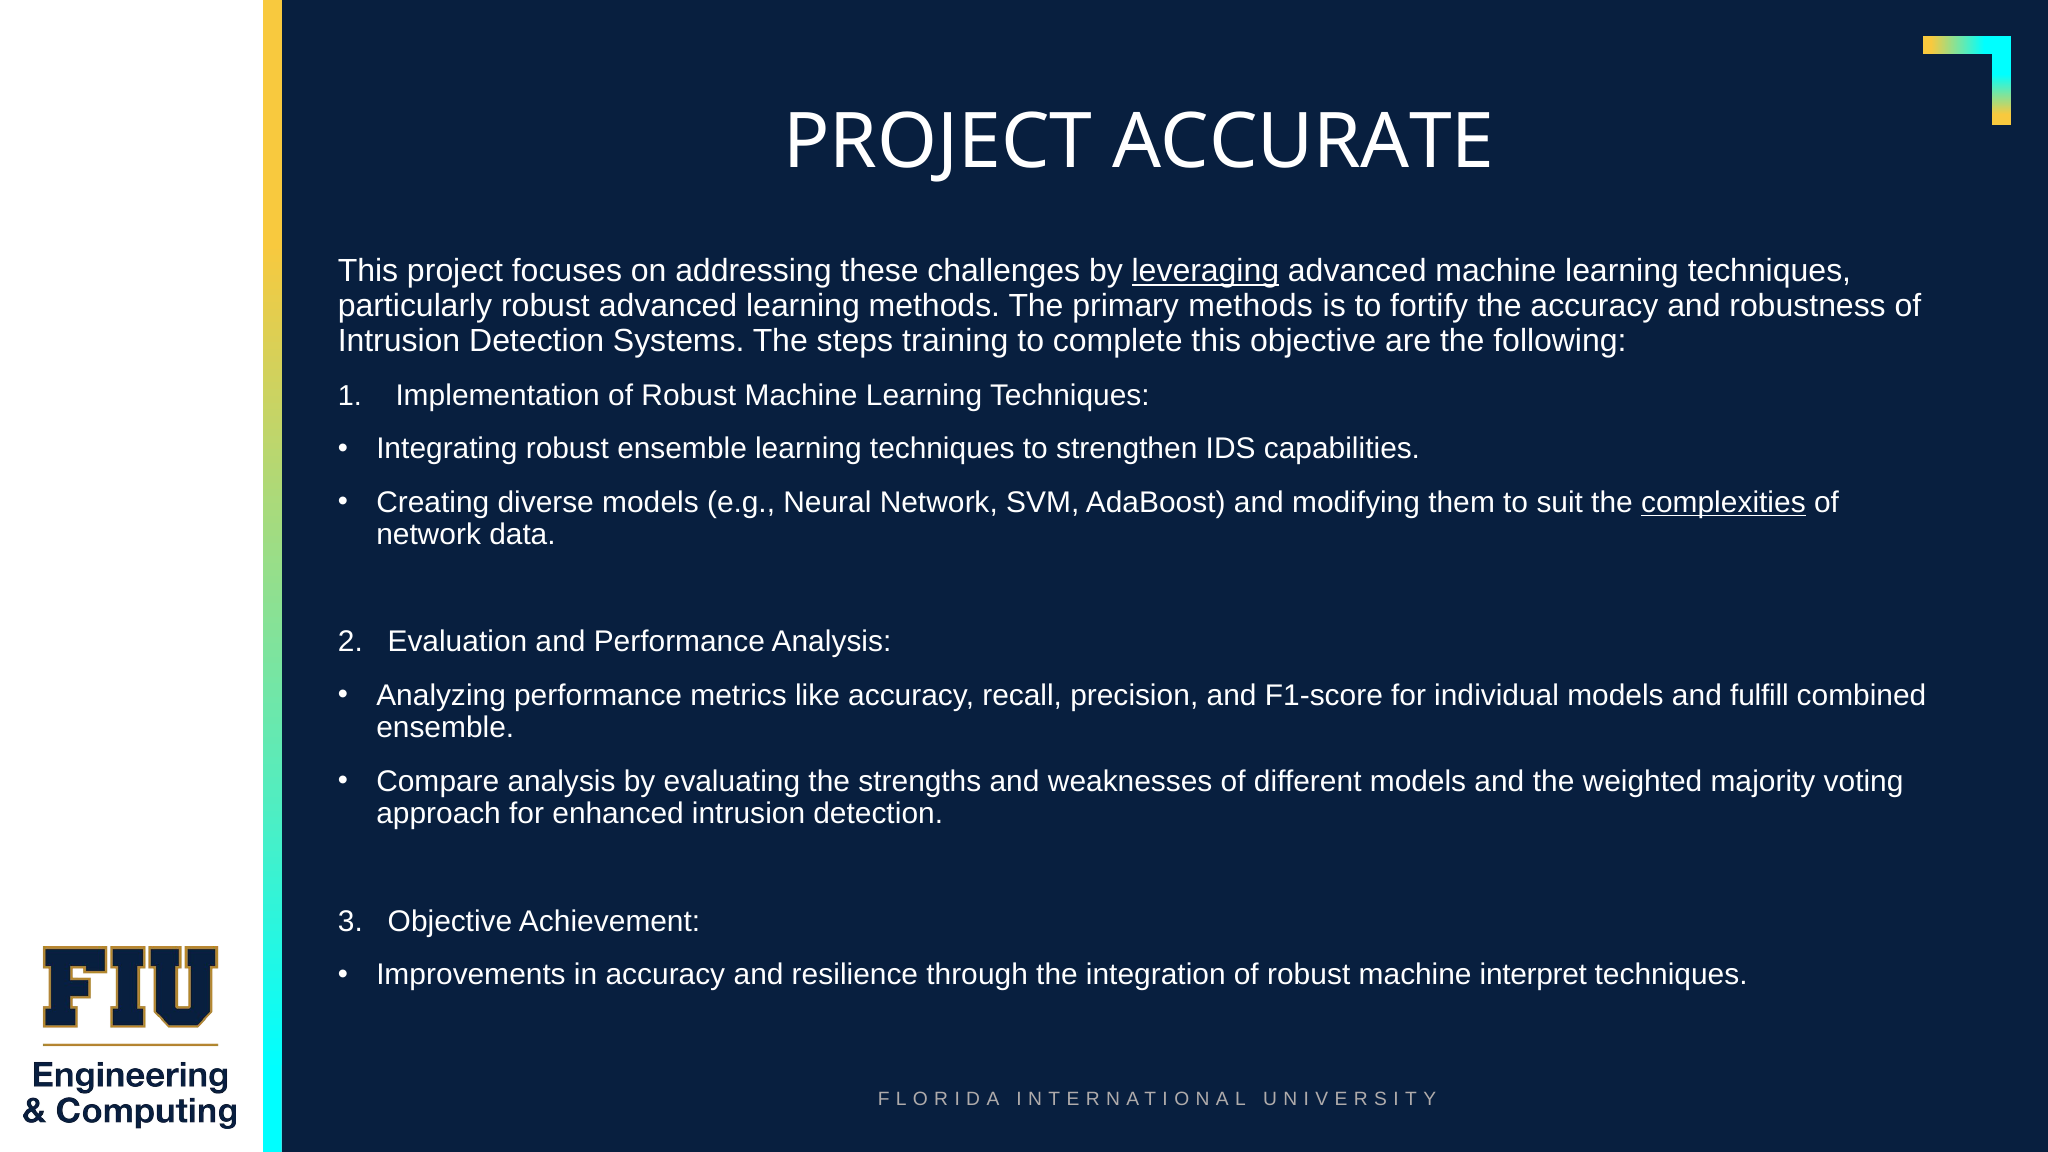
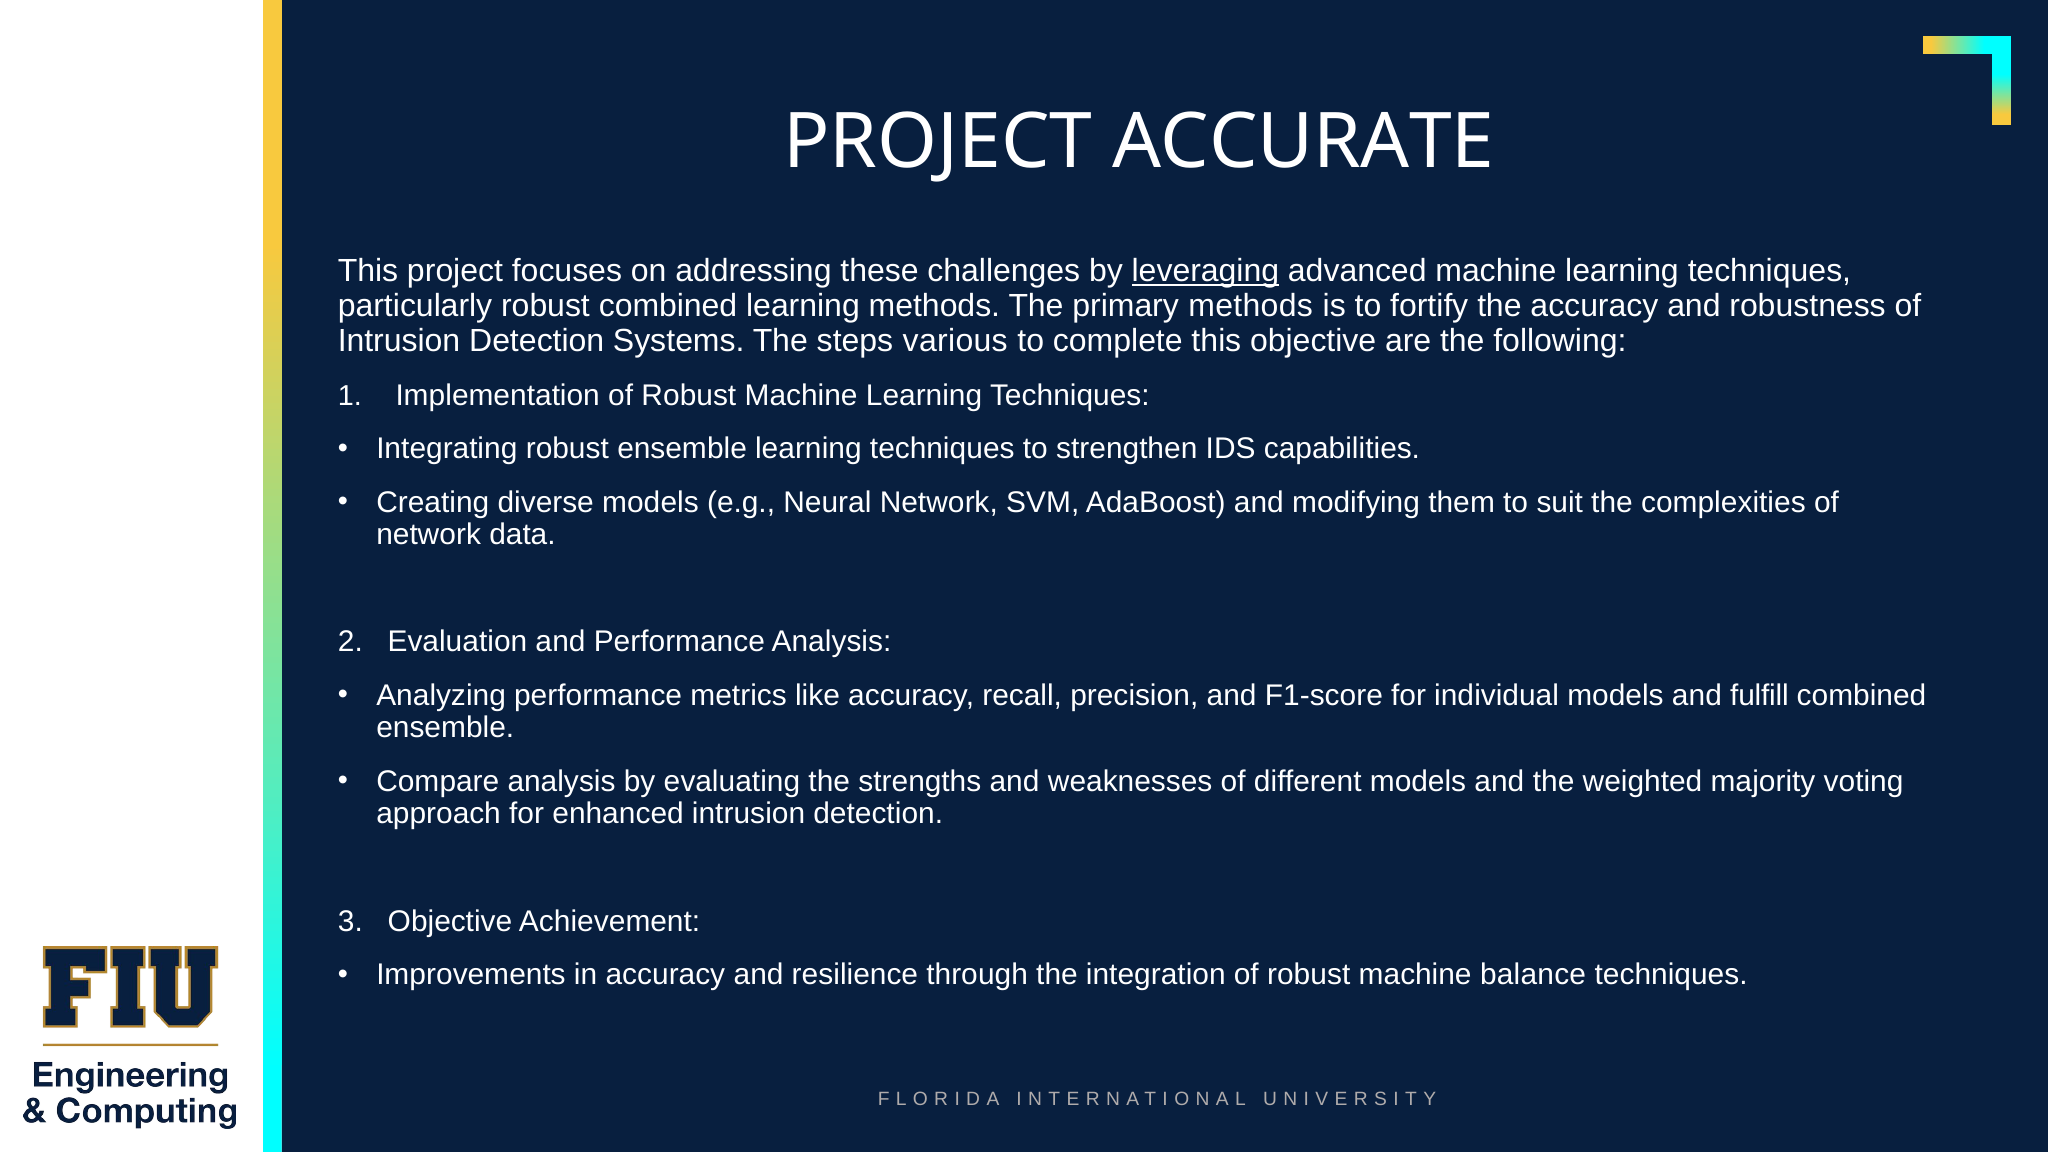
robust advanced: advanced -> combined
training: training -> various
complexities underline: present -> none
interpret: interpret -> balance
